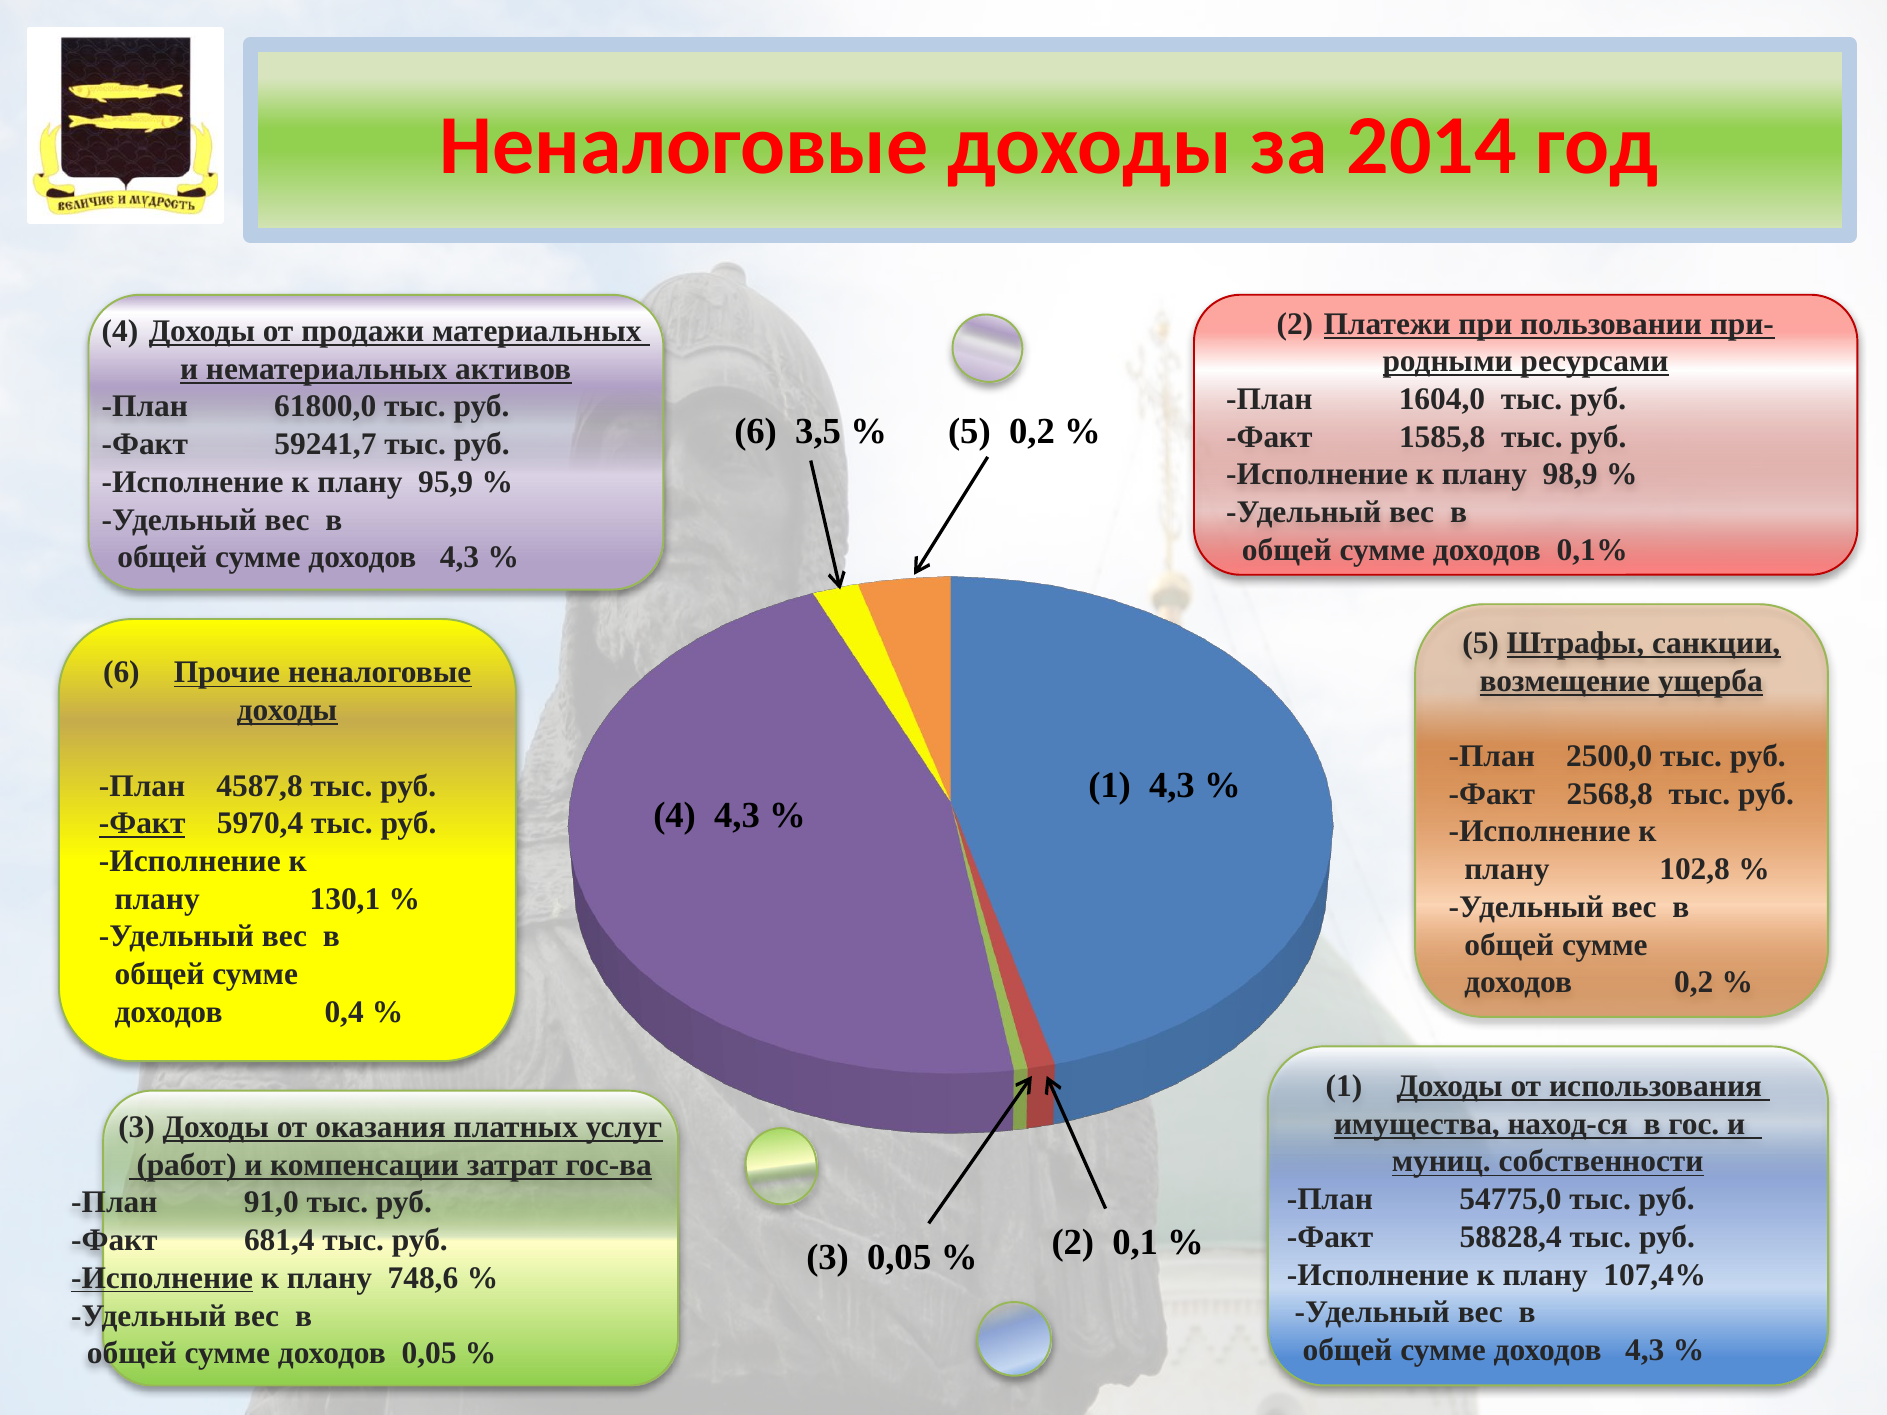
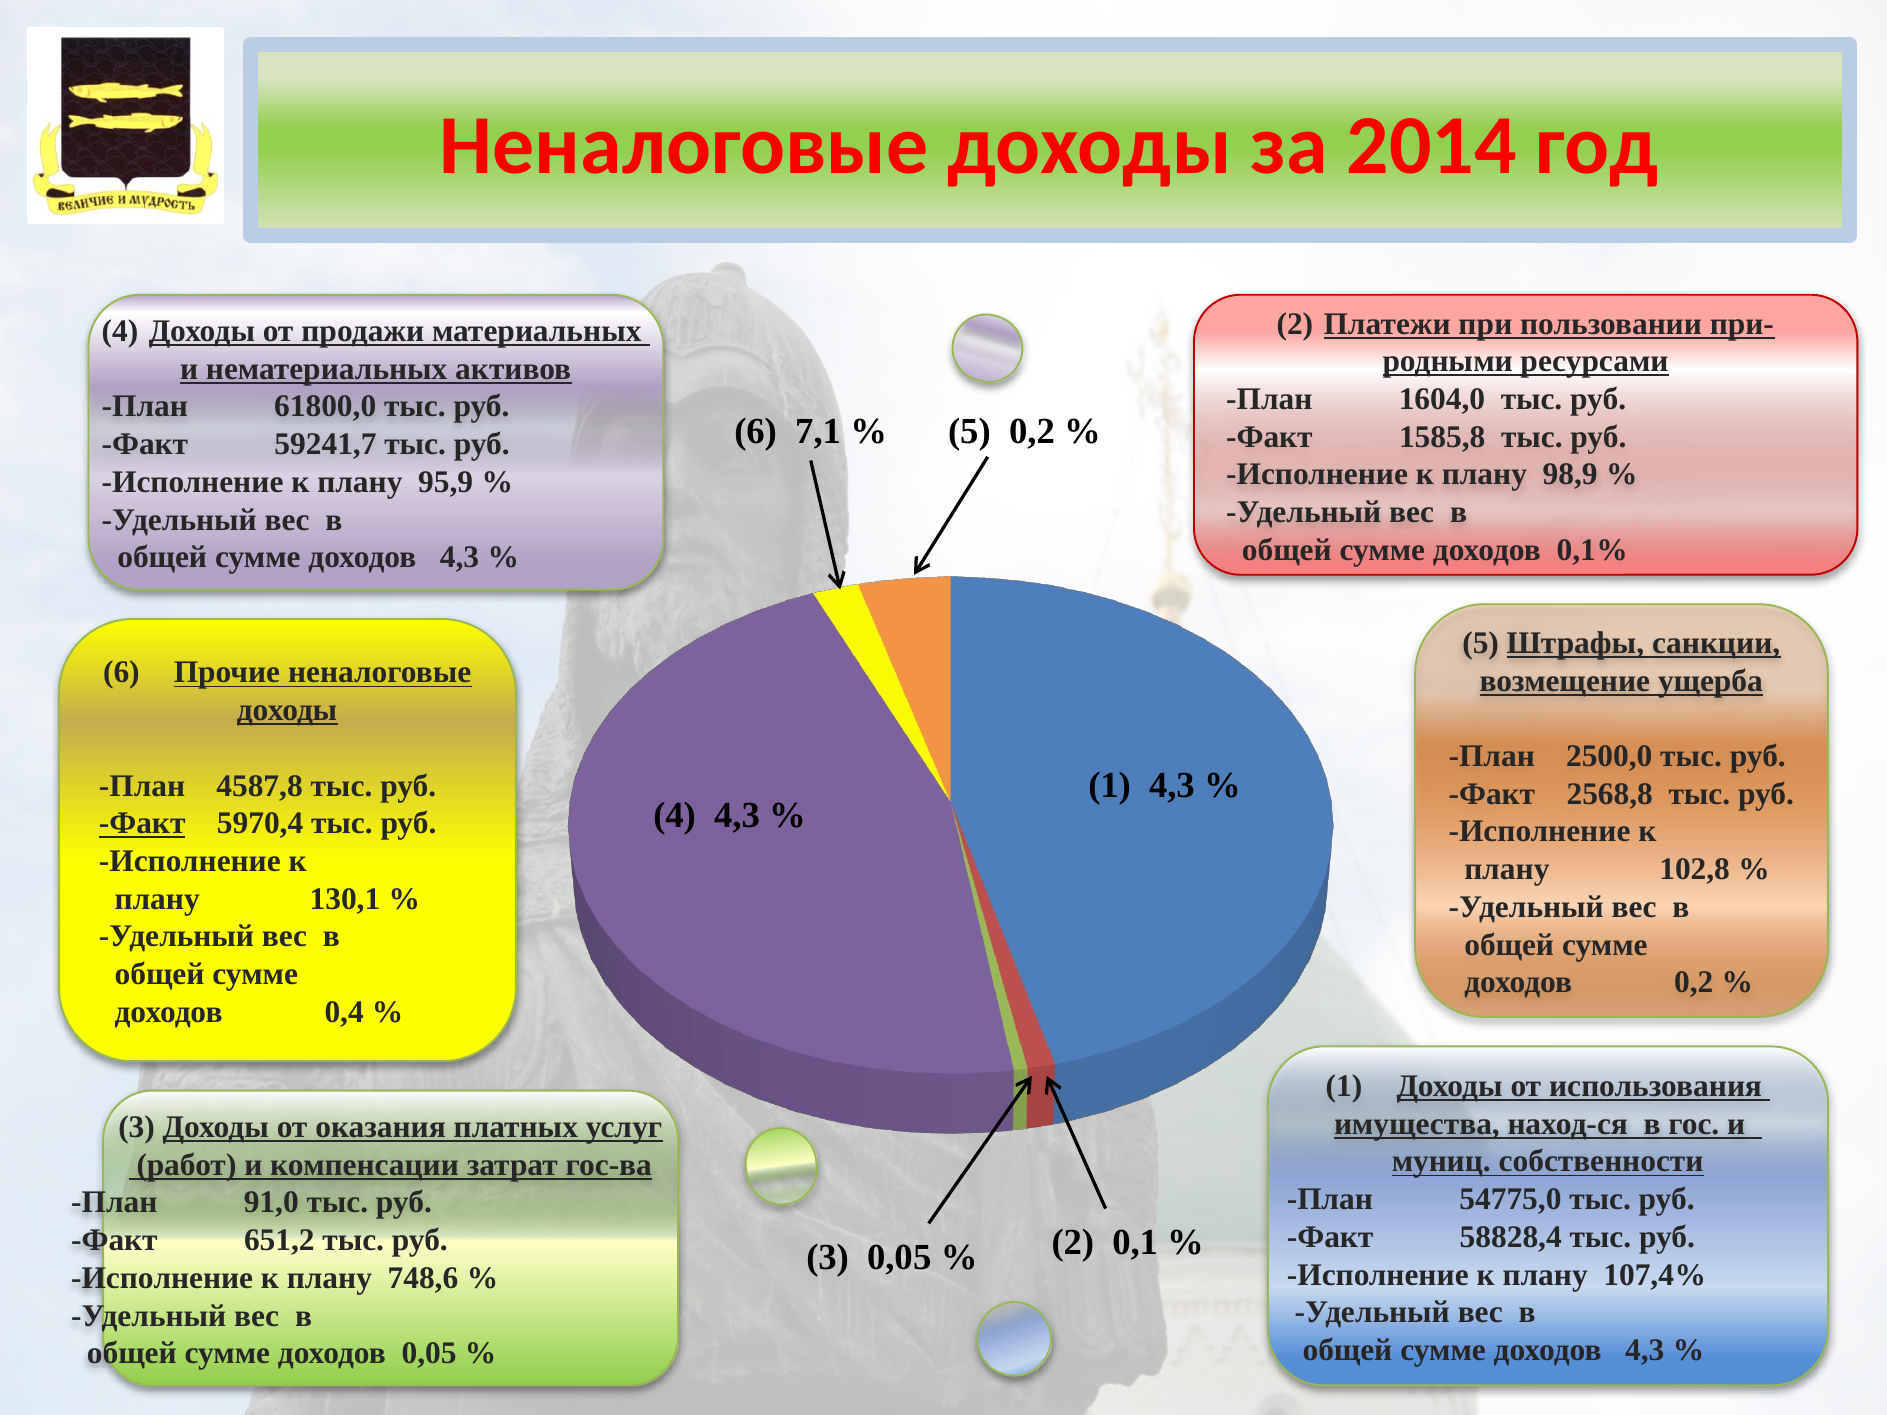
3,5: 3,5 -> 7,1
681,4: 681,4 -> 651,2
Исполнение at (162, 1278) underline: present -> none
